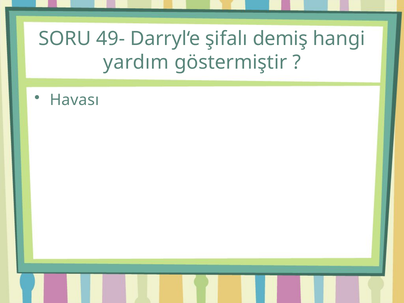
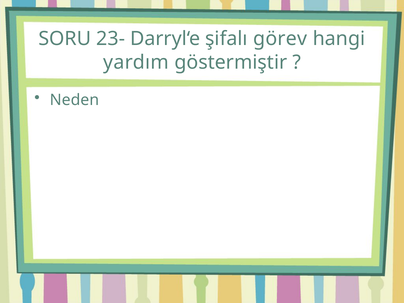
49-: 49- -> 23-
demiş: demiş -> görev
Havası: Havası -> Neden
